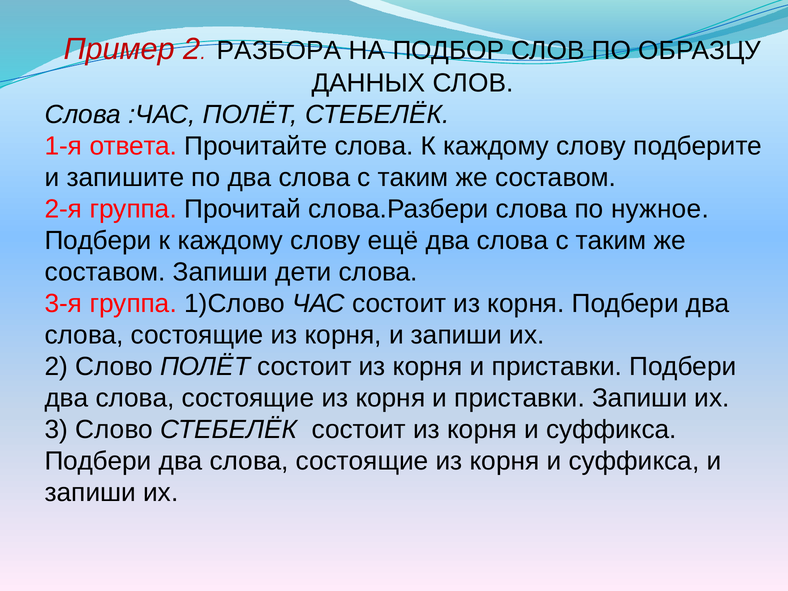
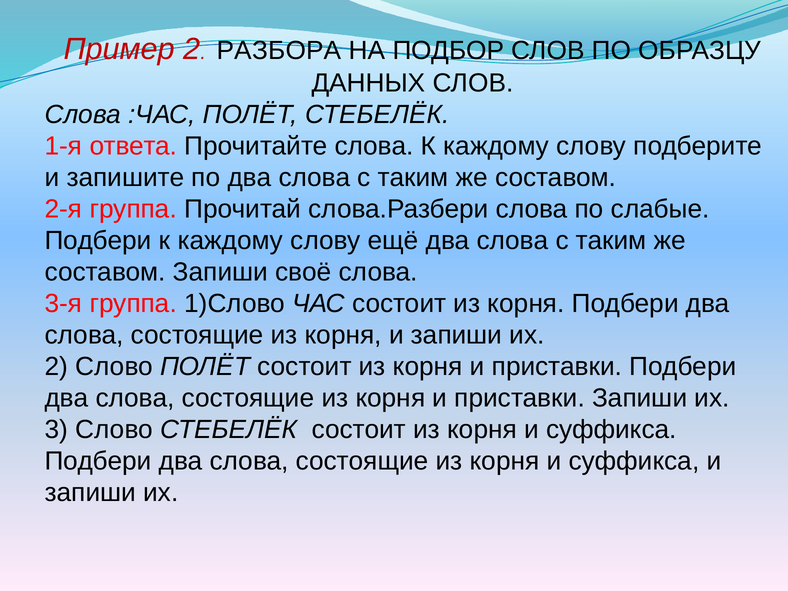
нужное: нужное -> слабые
дети: дети -> своё
